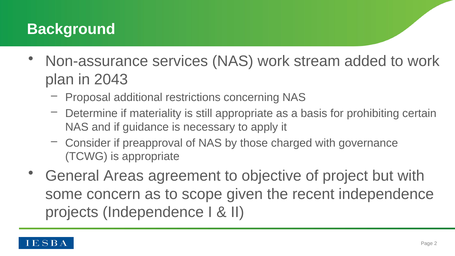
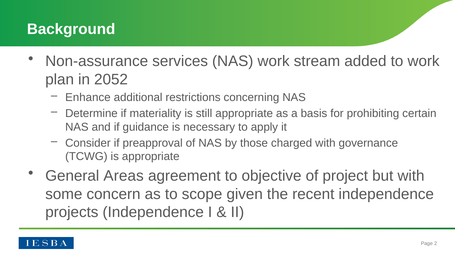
2043: 2043 -> 2052
Proposal: Proposal -> Enhance
